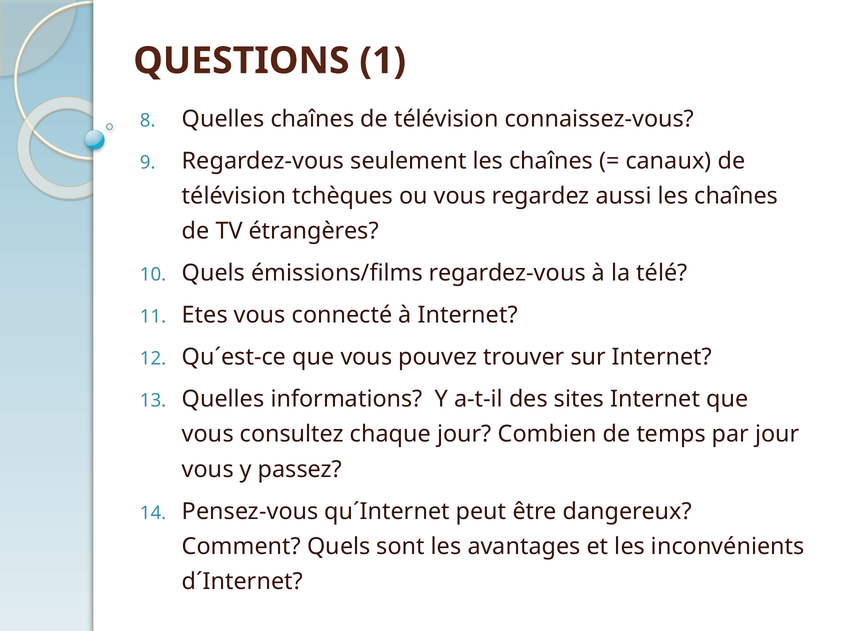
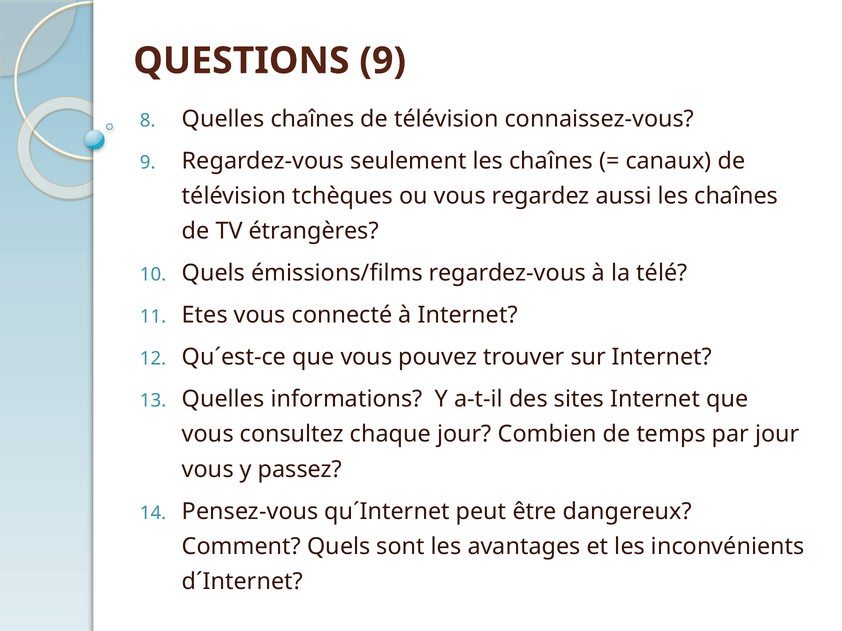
QUESTIONS 1: 1 -> 9
